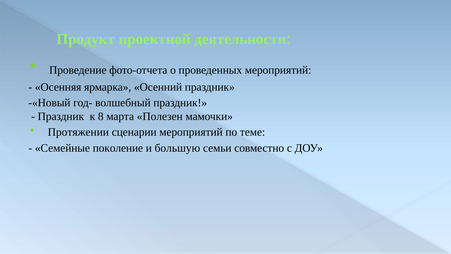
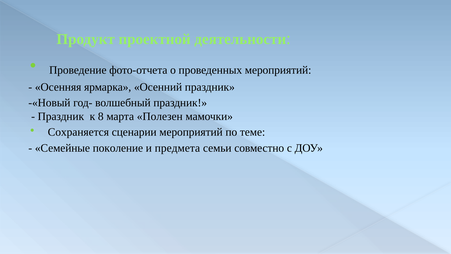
Протяжении: Протяжении -> Сохраняется
большую: большую -> предмета
